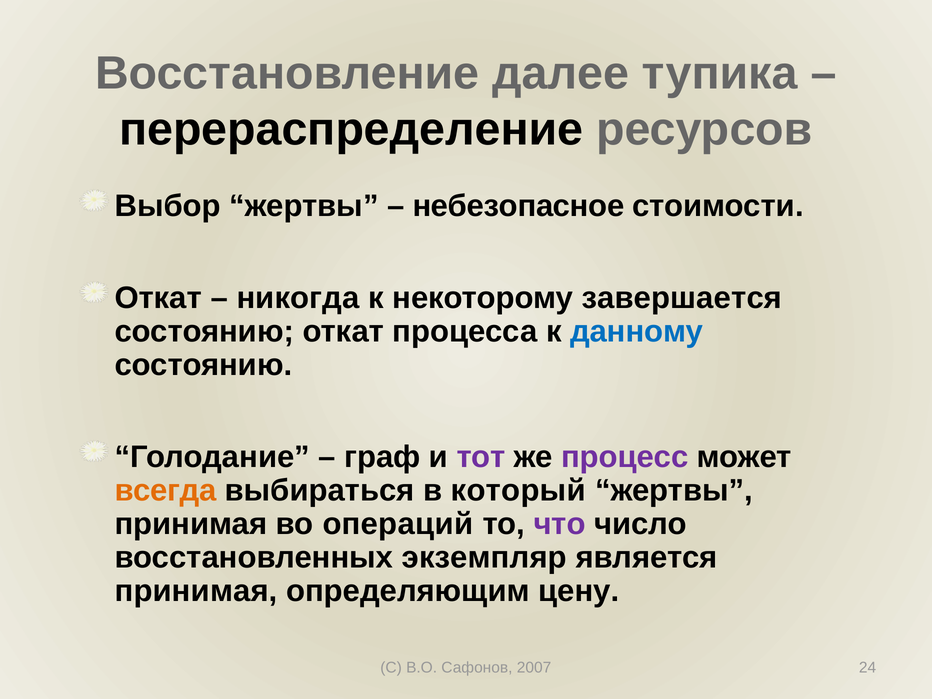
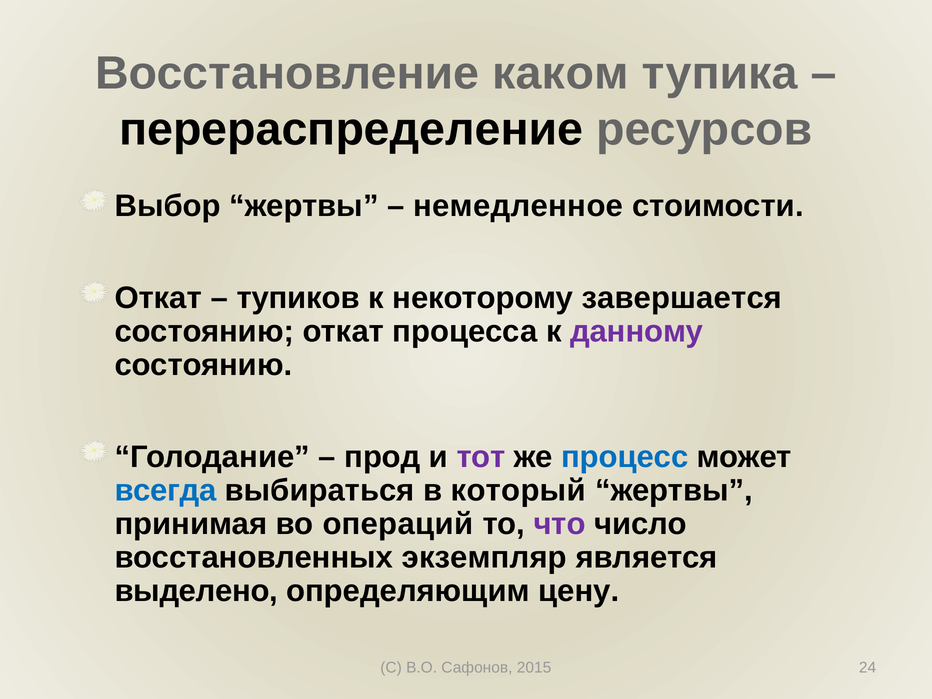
далее: далее -> каком
небезопасное: небезопасное -> немедленное
никогда: никогда -> тупиков
данному colour: blue -> purple
граф: граф -> прод
процесс colour: purple -> blue
всегда colour: orange -> blue
принимая at (196, 591): принимая -> выделено
2007: 2007 -> 2015
